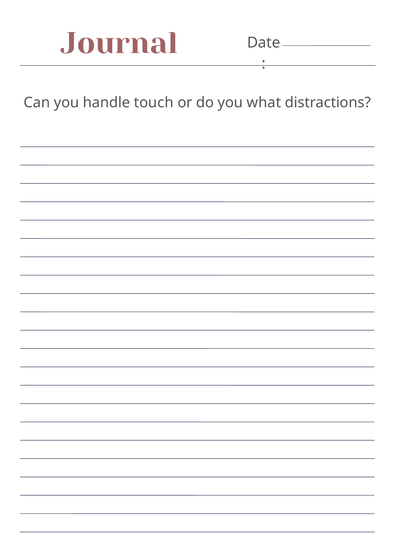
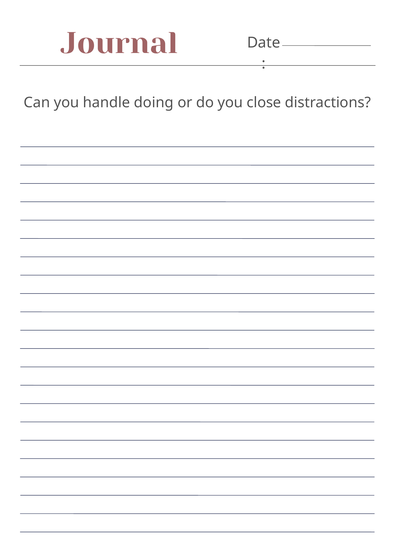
touch: touch -> doing
what: what -> close
